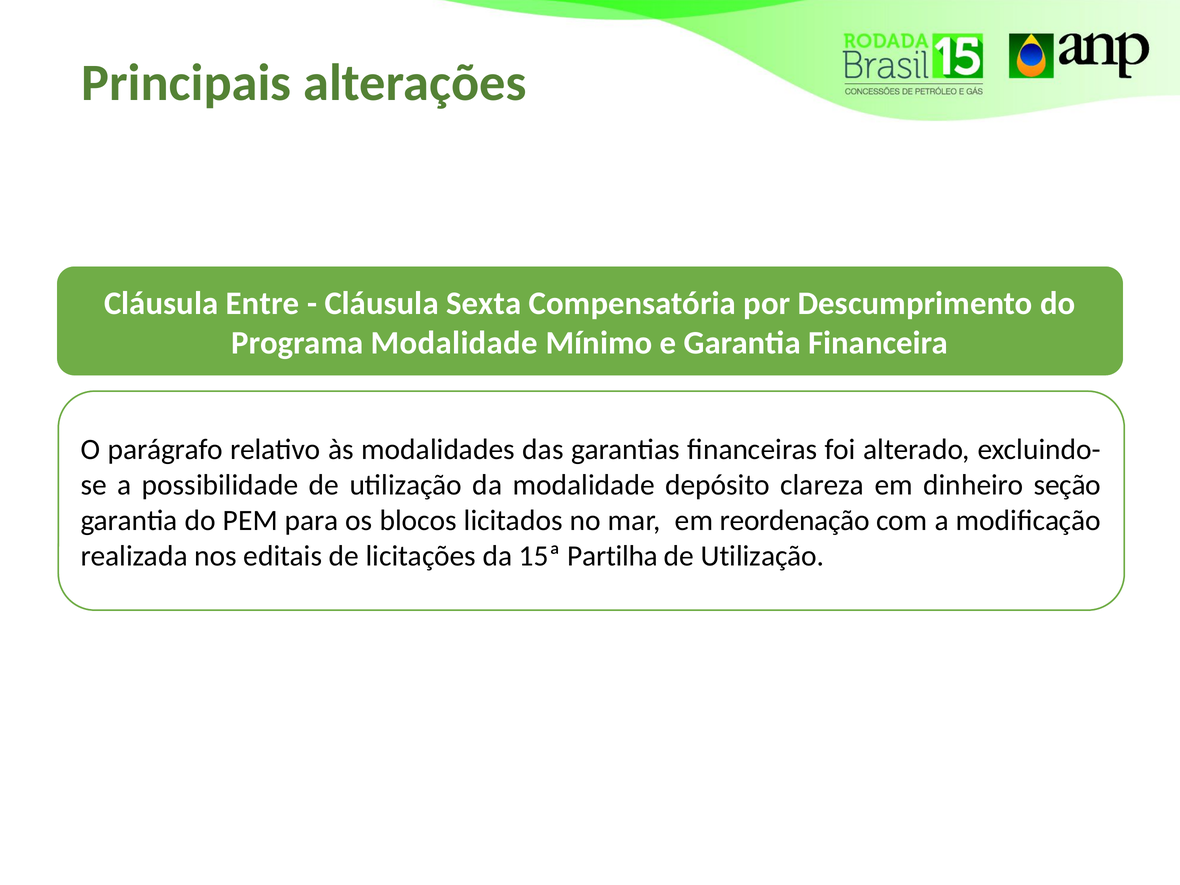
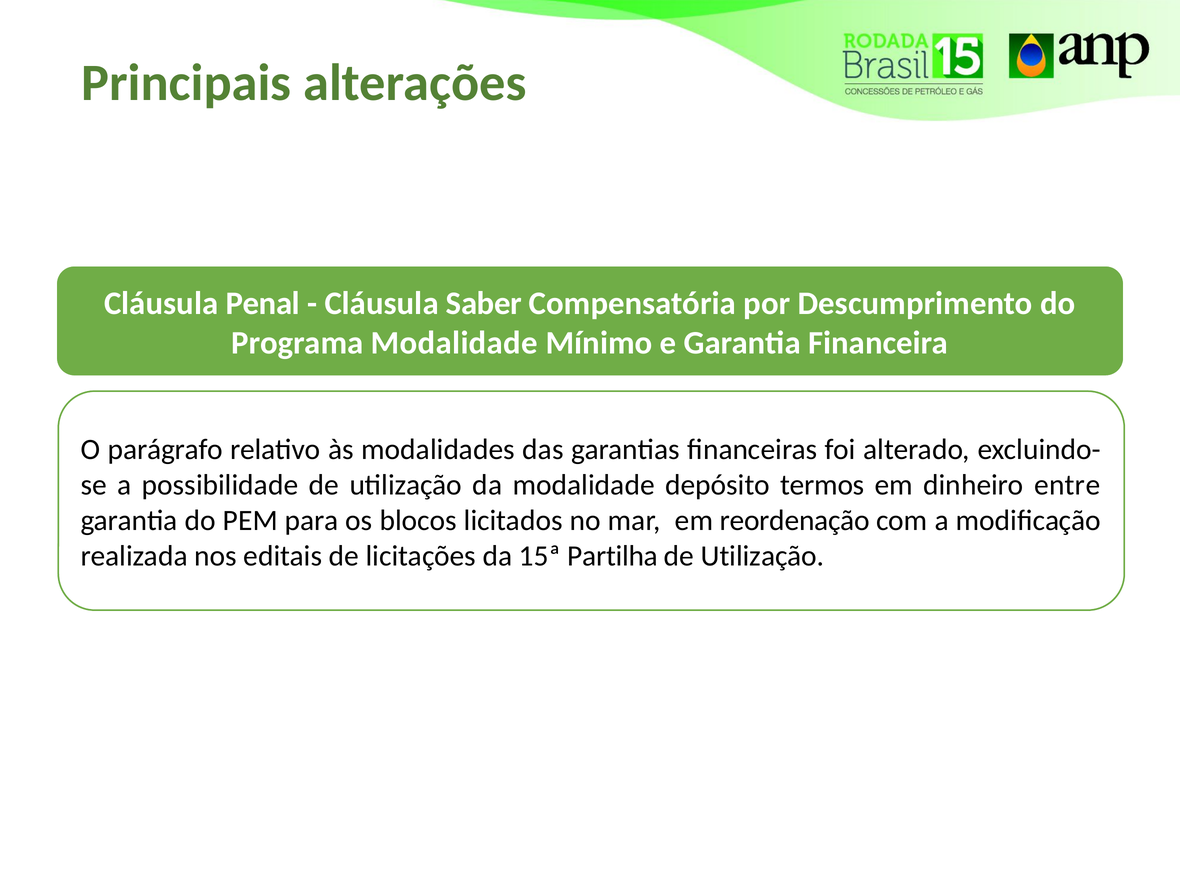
Entre: Entre -> Penal
Sexta: Sexta -> Saber
clareza: clareza -> termos
seção: seção -> entre
